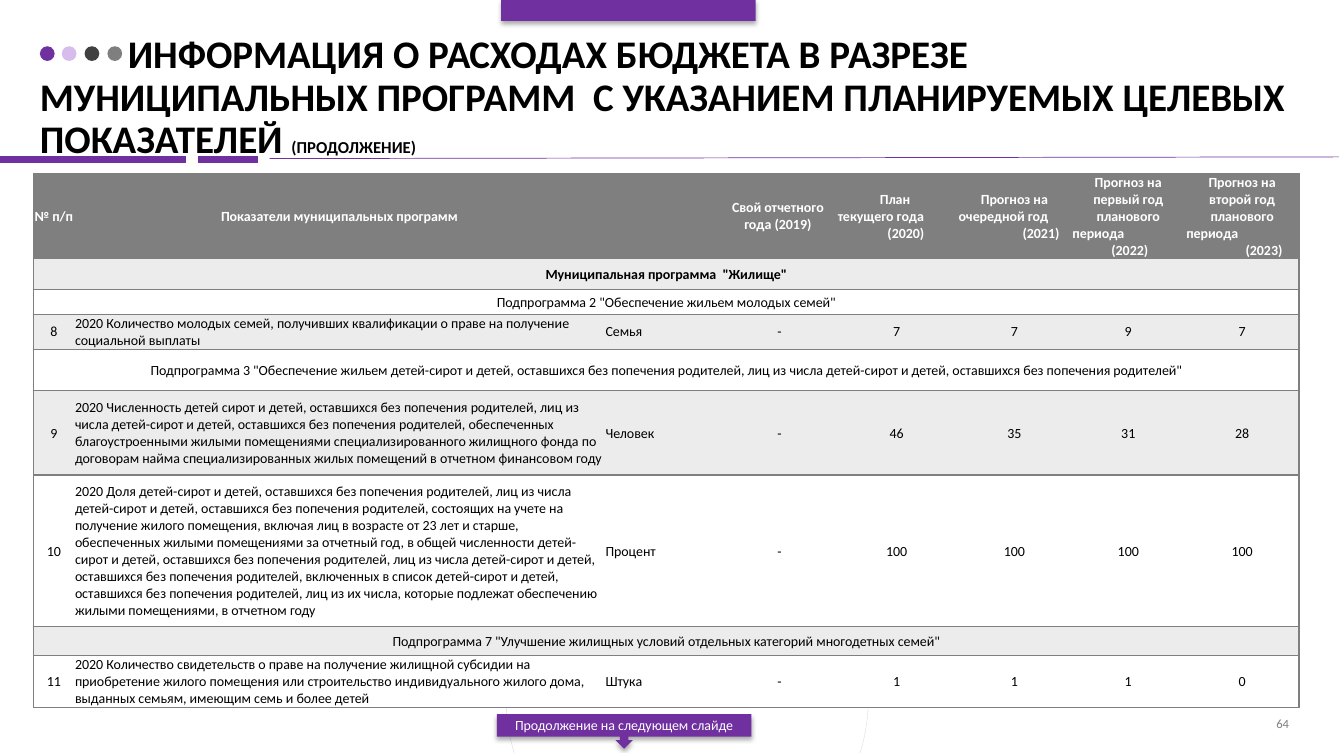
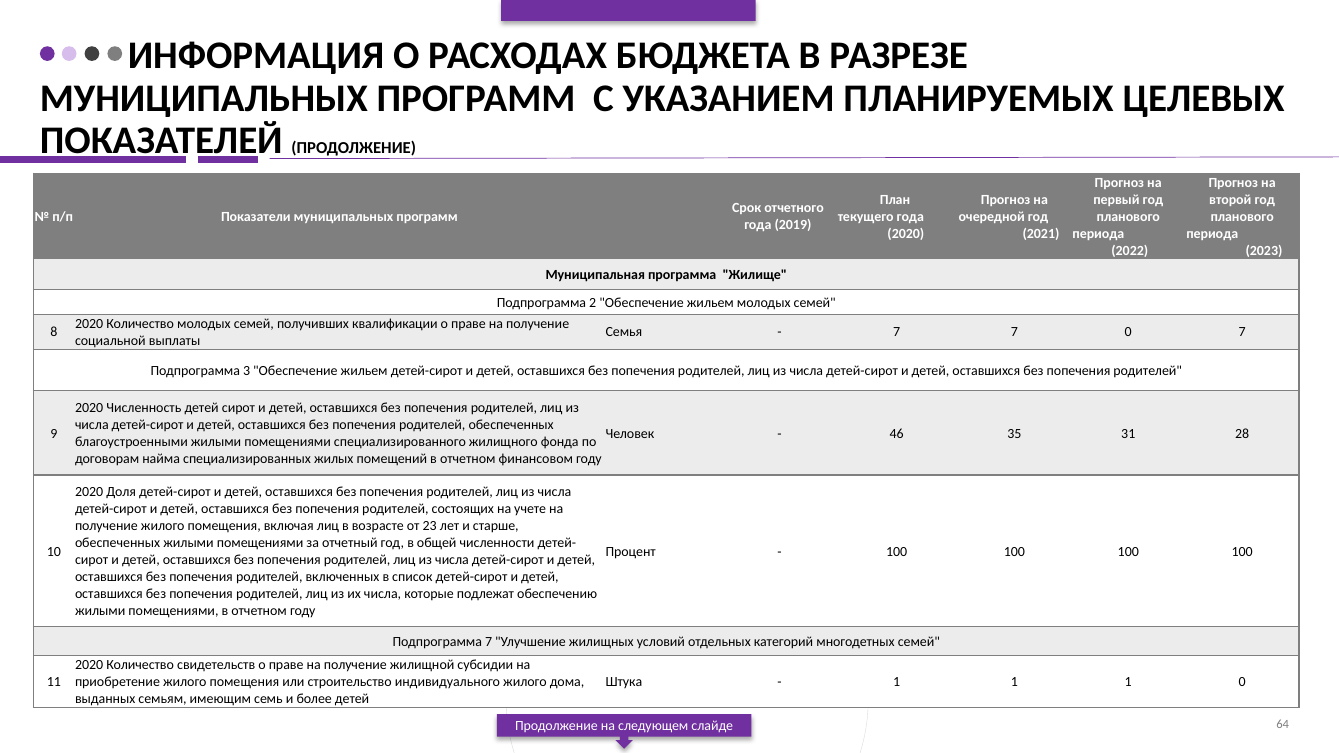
Свой: Свой -> Срок
7 9: 9 -> 0
